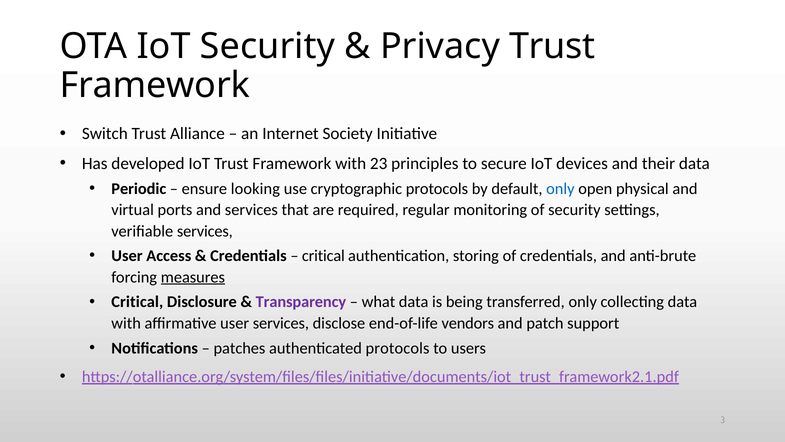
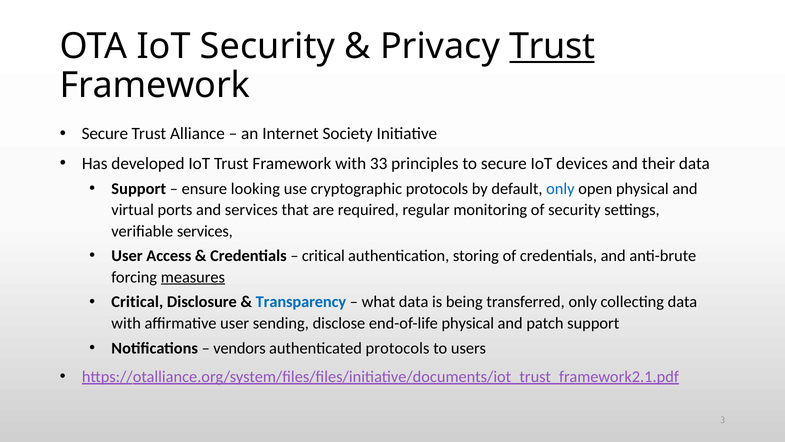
Trust at (552, 47) underline: none -> present
Switch at (105, 134): Switch -> Secure
23: 23 -> 33
Periodic at (139, 189): Periodic -> Support
Transparency colour: purple -> blue
user services: services -> sending
end-of-life vendors: vendors -> physical
patches: patches -> vendors
